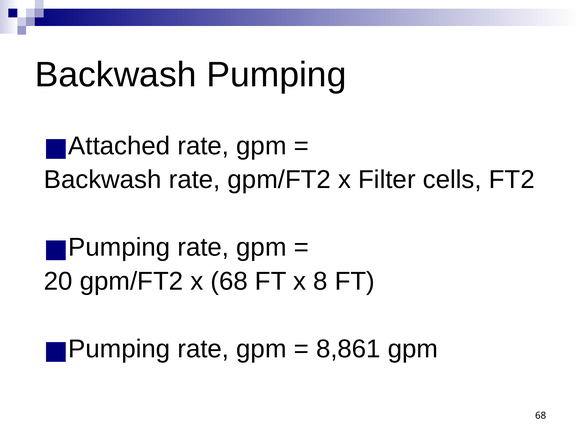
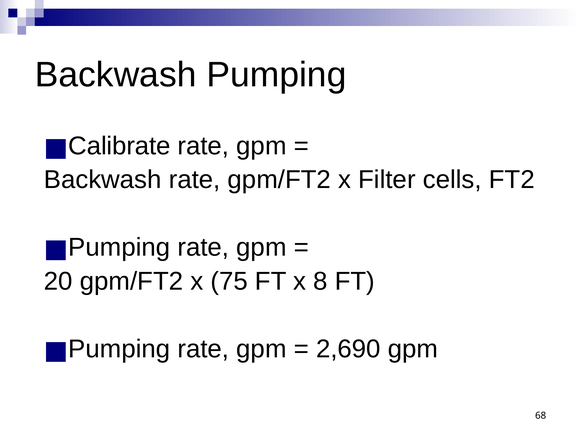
Attached: Attached -> Calibrate
x 68: 68 -> 75
8,861: 8,861 -> 2,690
